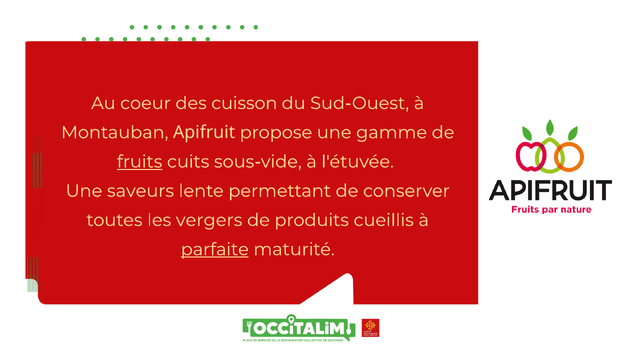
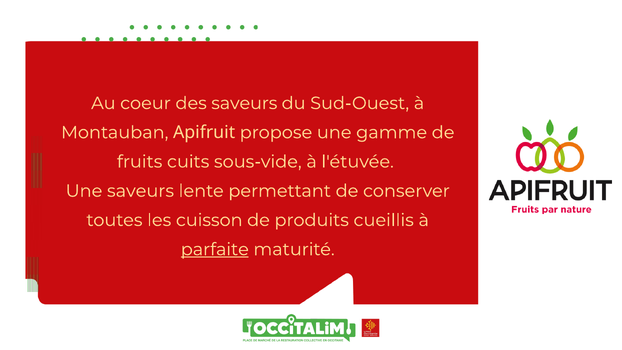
des cuisson: cuisson -> saveurs
fruits underline: present -> none
vergers: vergers -> cuisson
